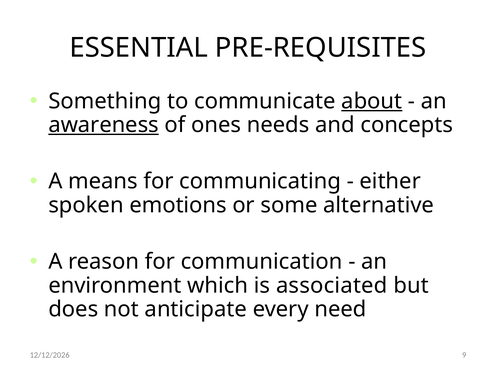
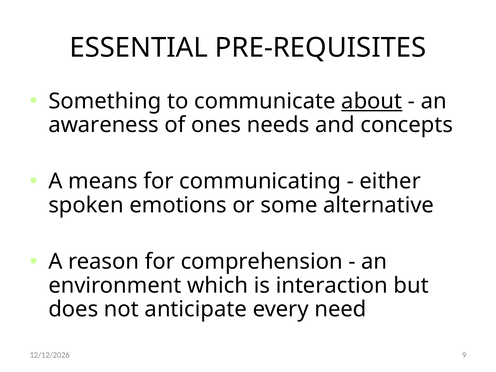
awareness underline: present -> none
communication: communication -> comprehension
associated: associated -> interaction
